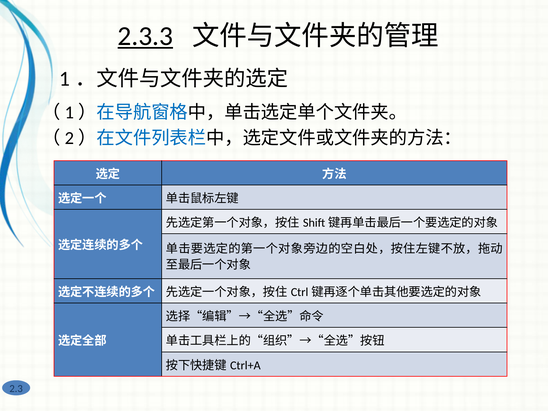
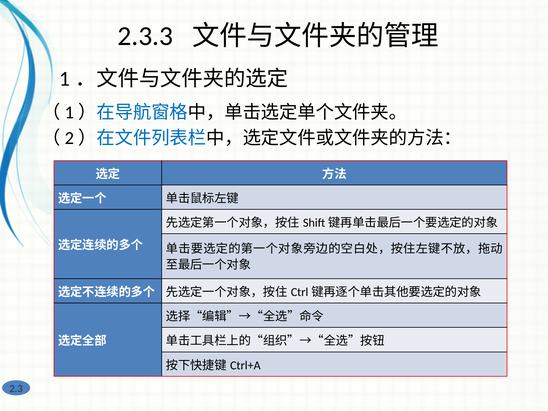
2.3.3 underline: present -> none
